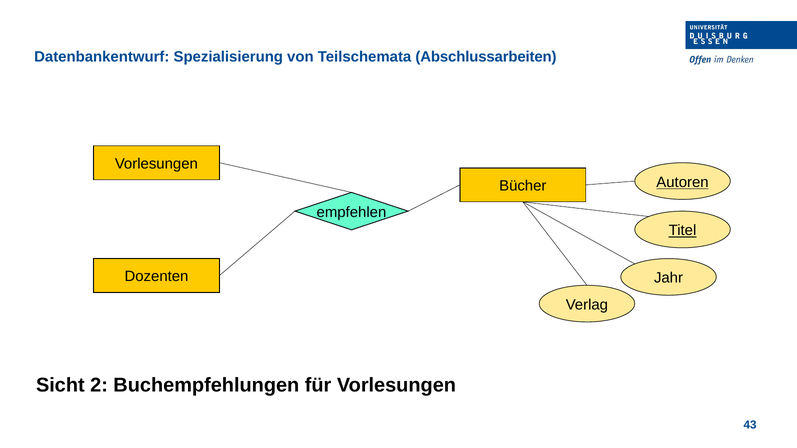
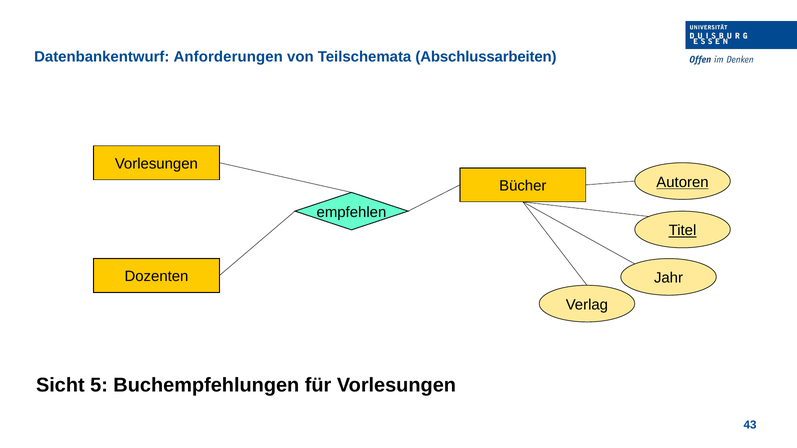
Spezialisierung: Spezialisierung -> Anforderungen
2: 2 -> 5
